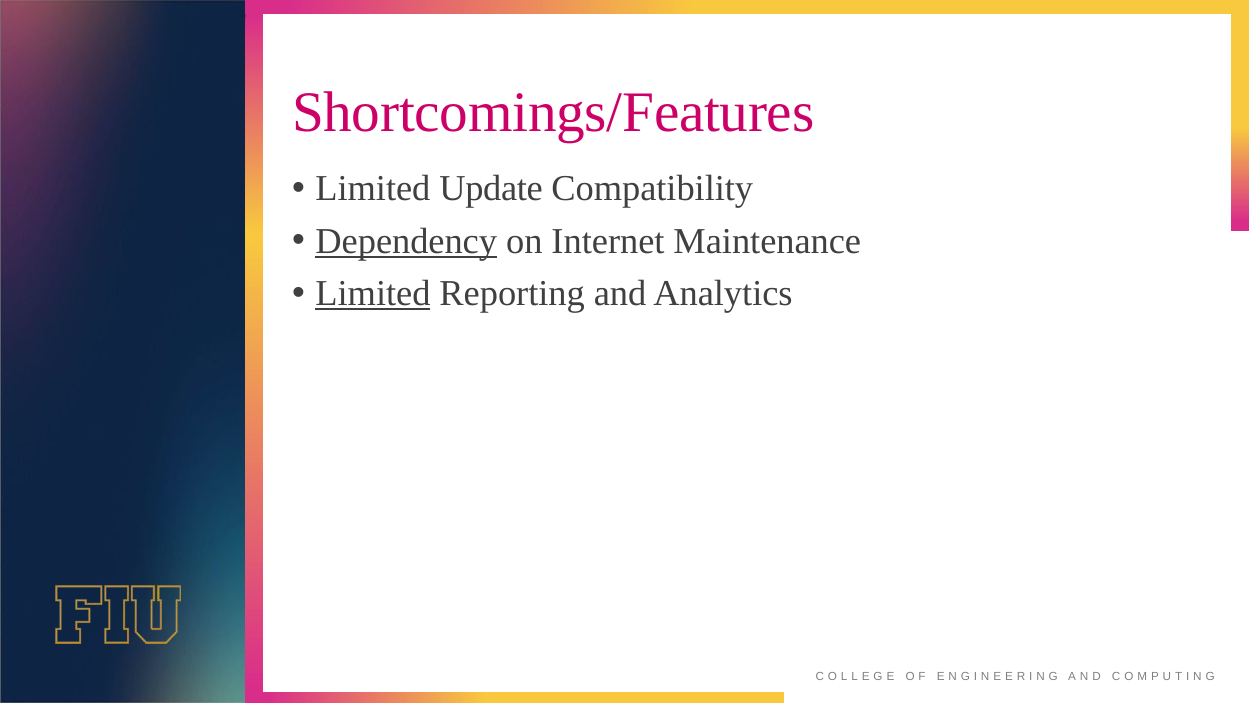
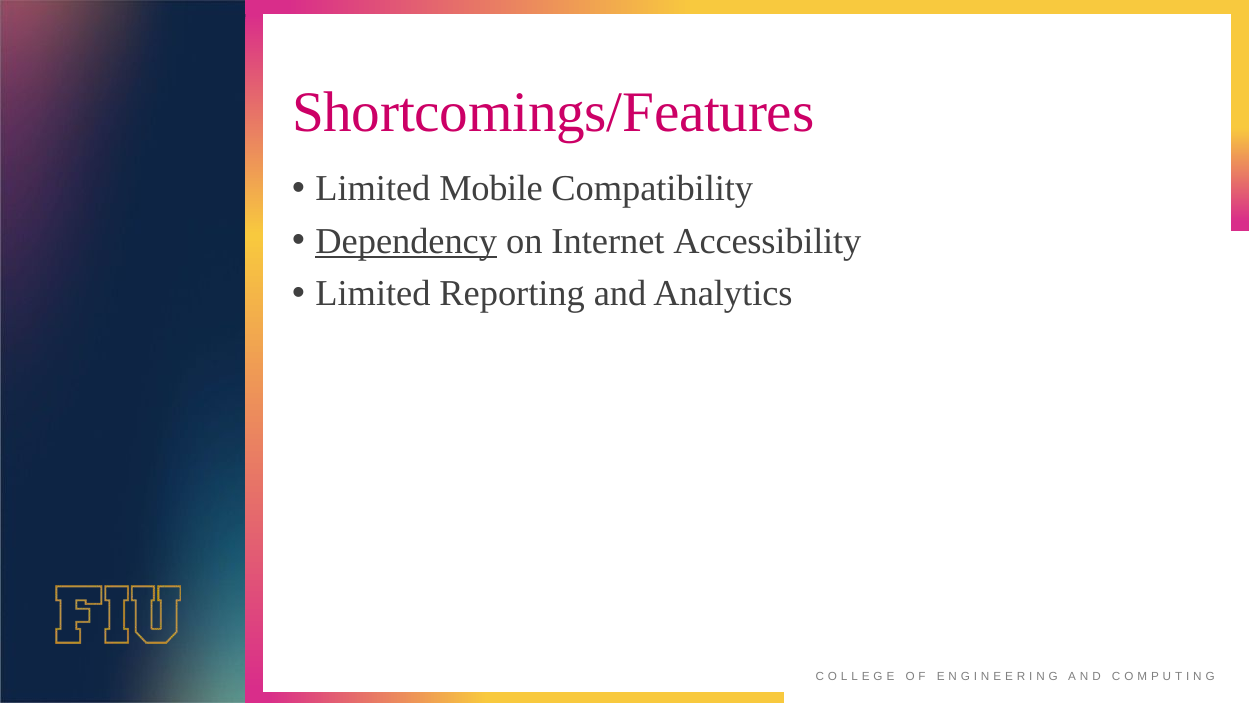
Update: Update -> Mobile
Maintenance: Maintenance -> Accessibility
Limited at (373, 293) underline: present -> none
